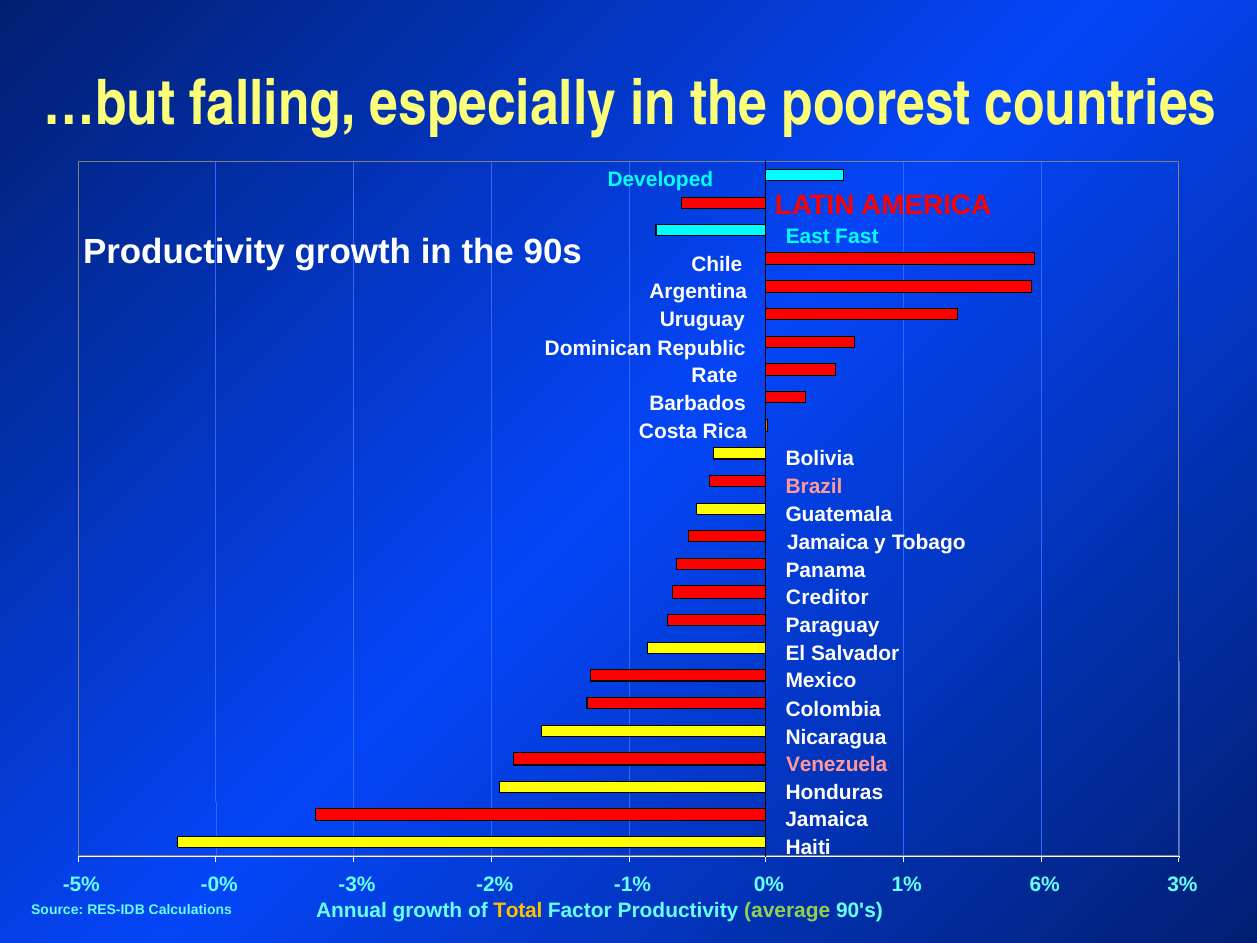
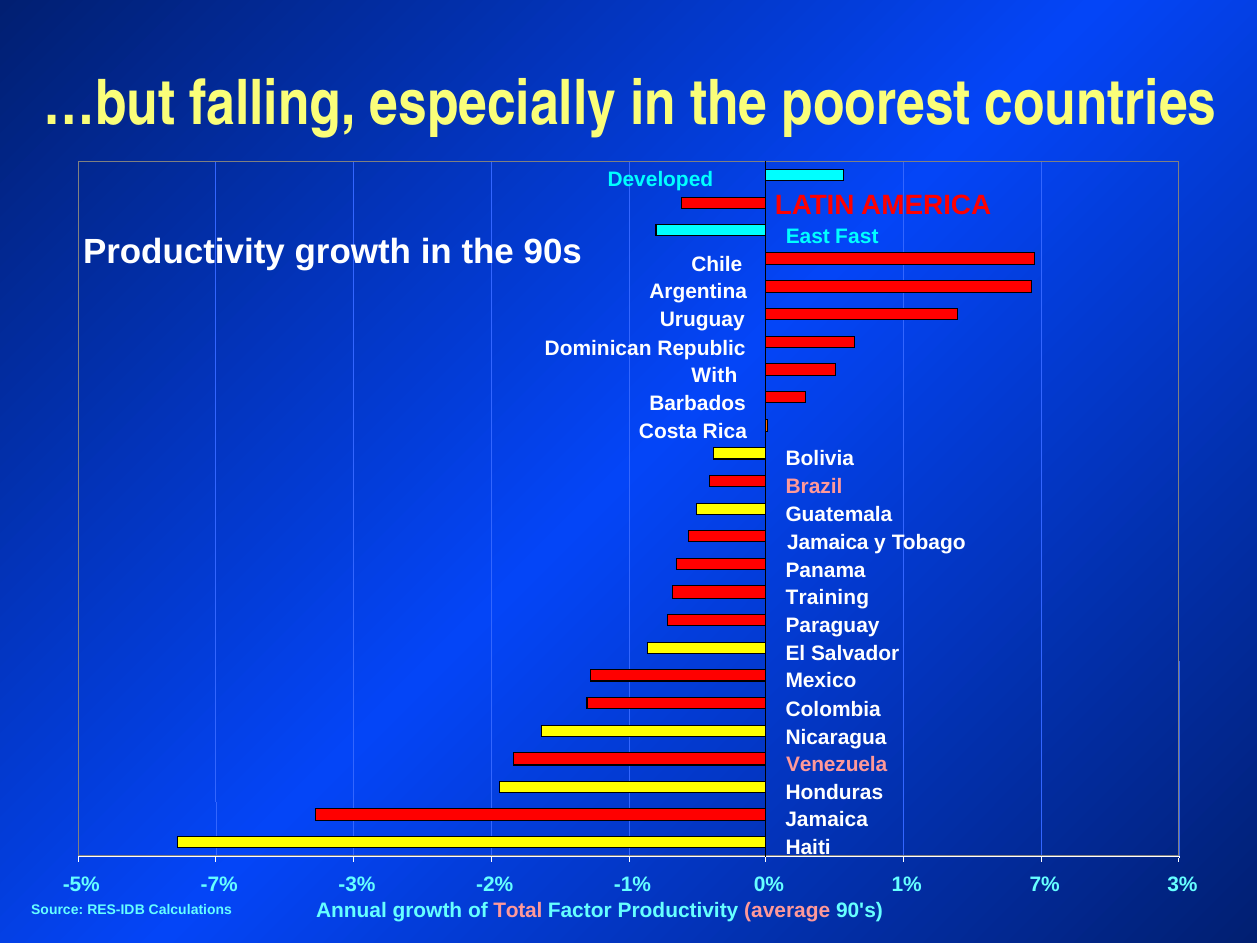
Rate: Rate -> With
Creditor: Creditor -> Training
-0%: -0% -> -7%
6%: 6% -> 7%
Total colour: yellow -> pink
average colour: light green -> pink
